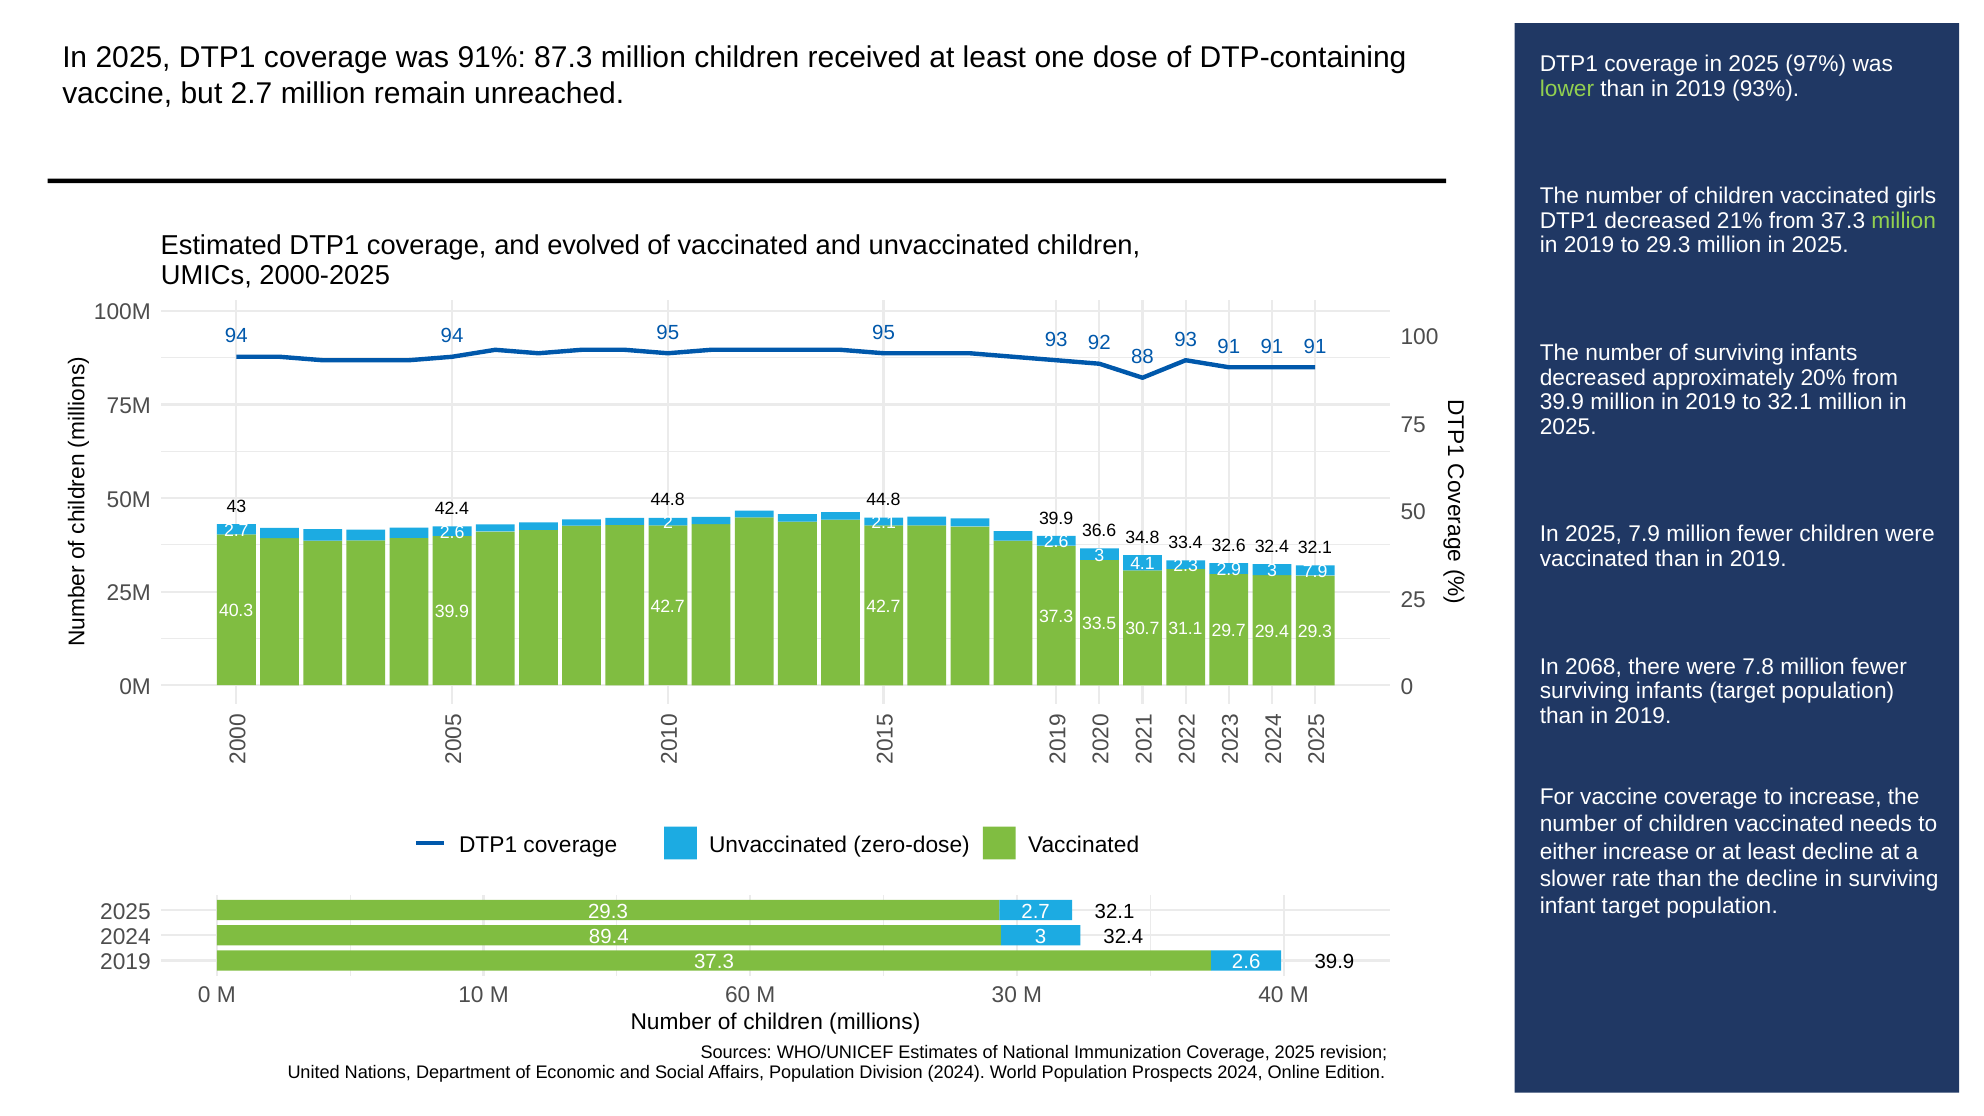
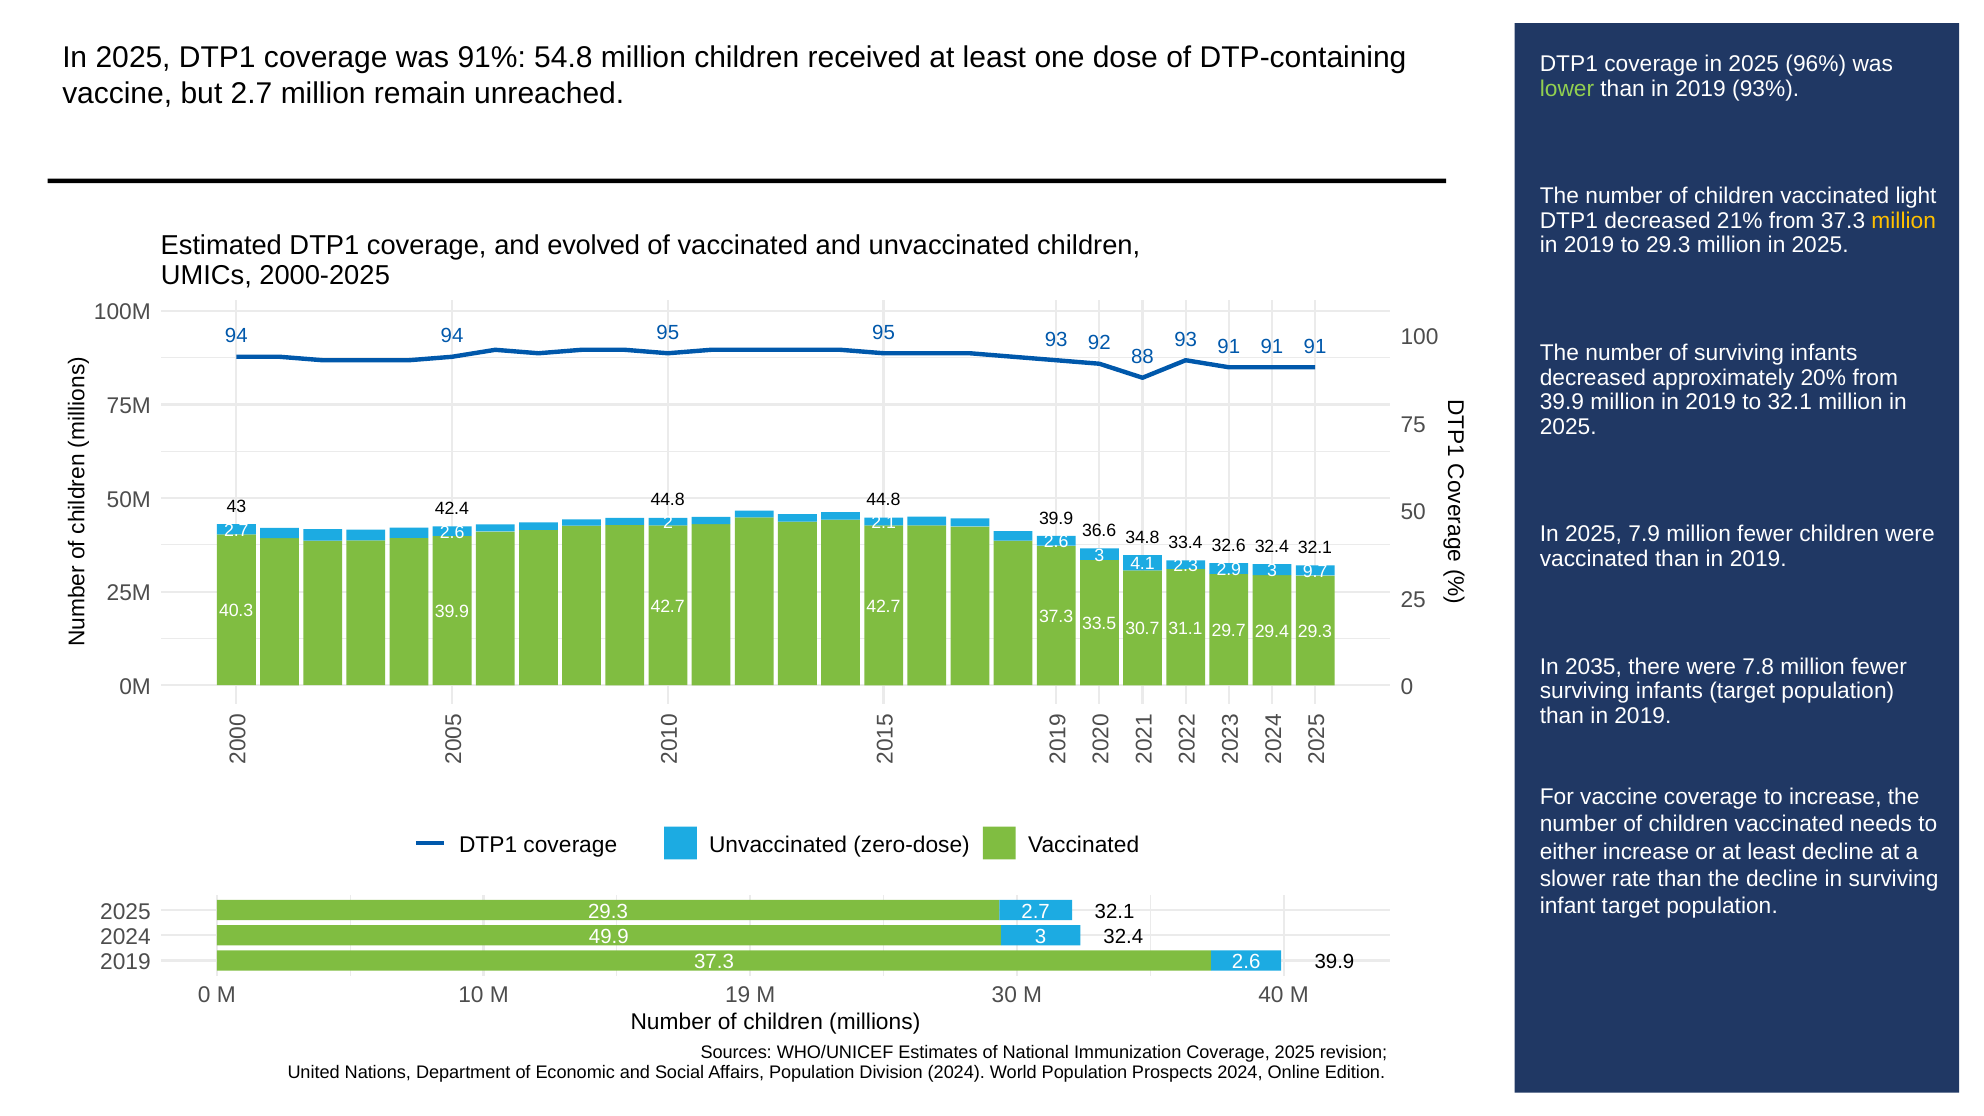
87.3: 87.3 -> 54.8
97%: 97% -> 96%
girls: girls -> light
million at (1904, 221) colour: light green -> yellow
7.9 at (1315, 572): 7.9 -> 9.7
2068: 2068 -> 2035
89.4: 89.4 -> 49.9
60: 60 -> 19
